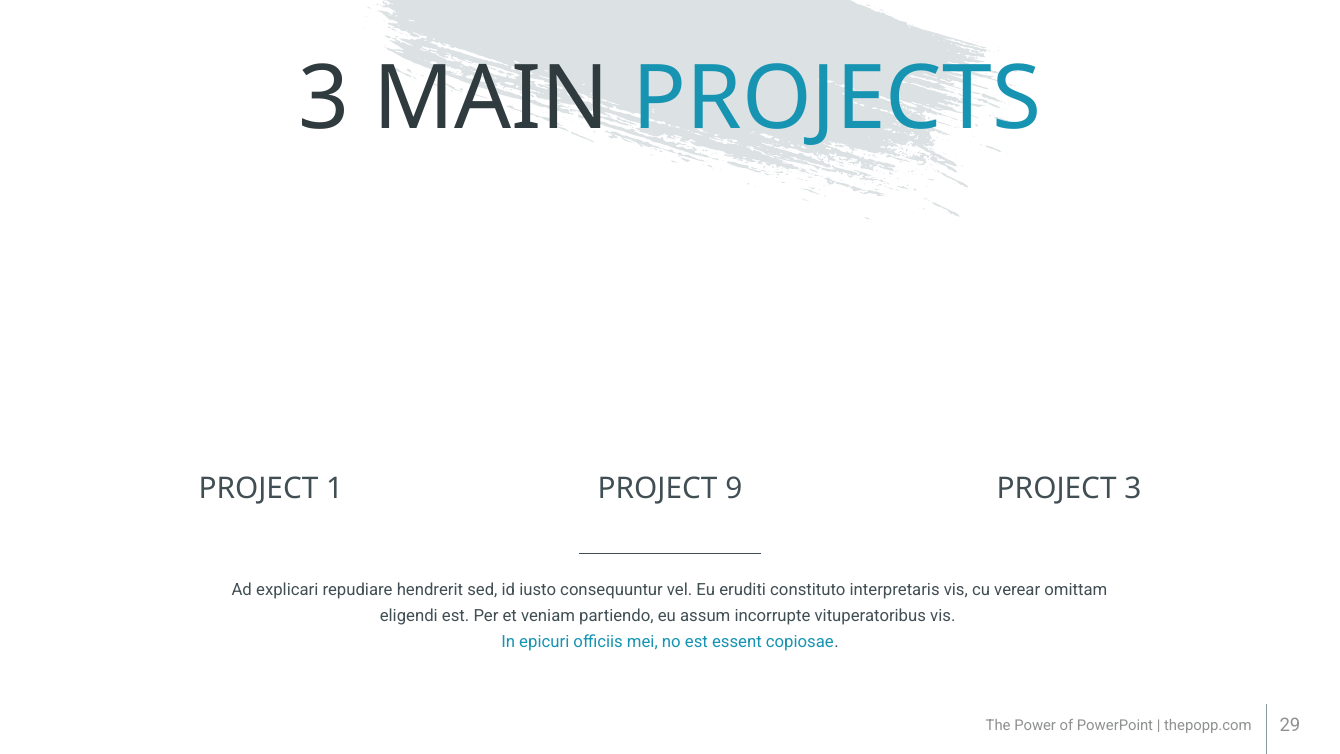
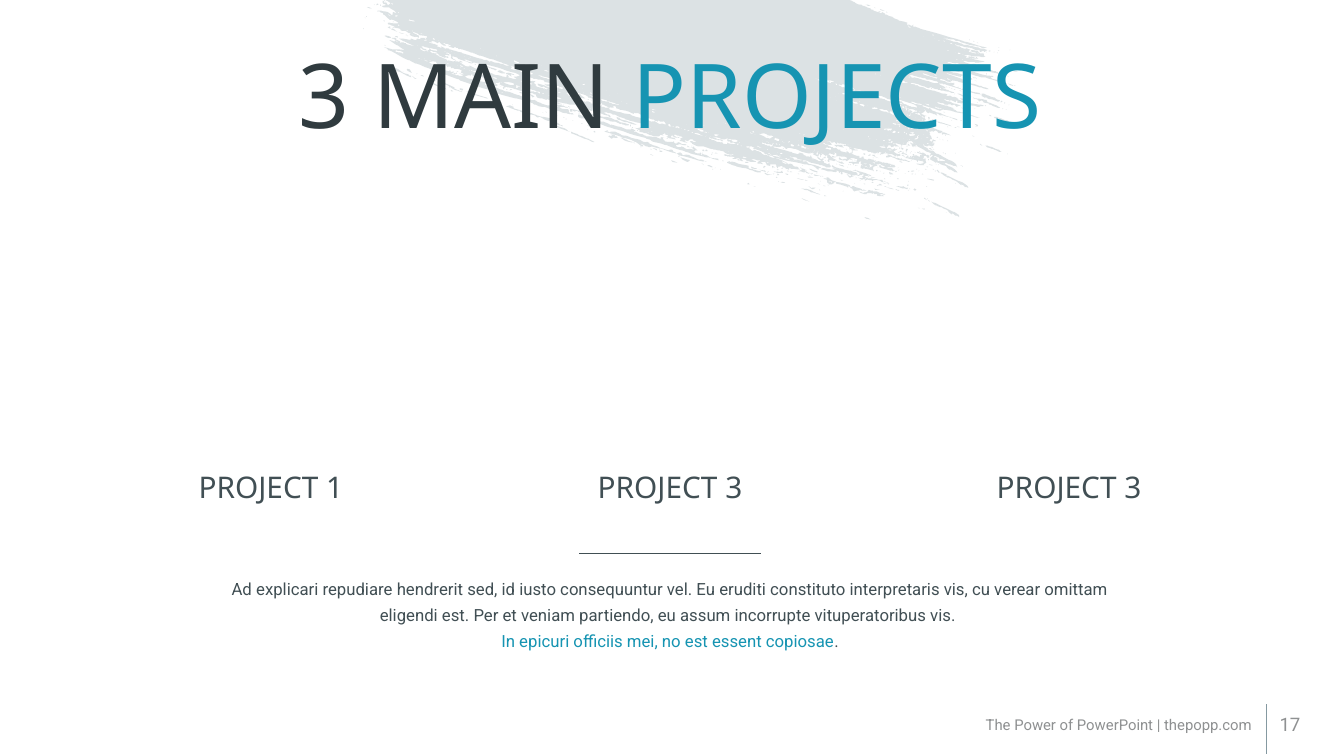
9 at (734, 489): 9 -> 3
29: 29 -> 17
